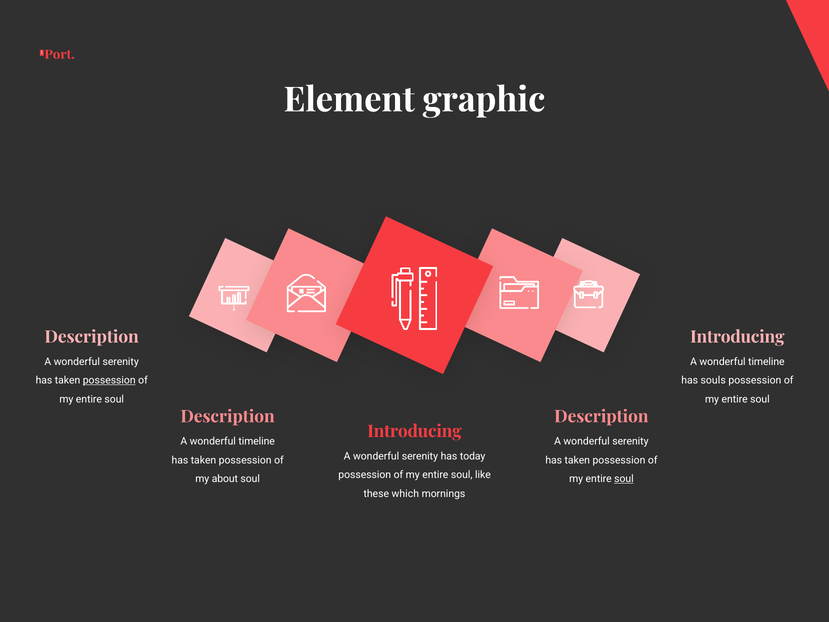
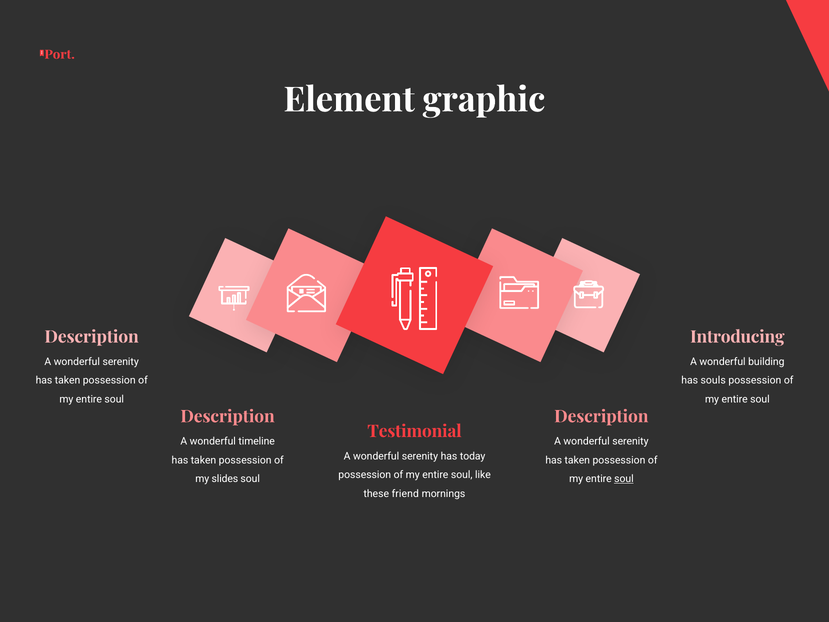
timeline at (766, 362): timeline -> building
possession at (109, 380) underline: present -> none
Introducing at (414, 431): Introducing -> Testimonial
about: about -> slides
which: which -> friend
